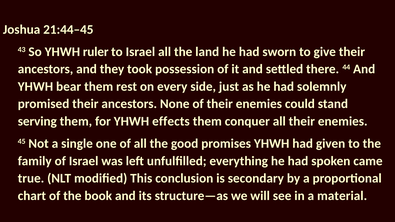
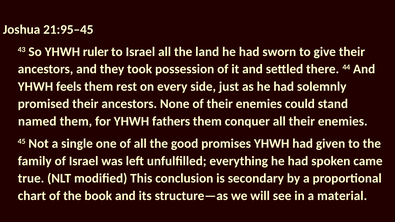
21:44–45: 21:44–45 -> 21:95–45
bear: bear -> feels
serving: serving -> named
effects: effects -> fathers
